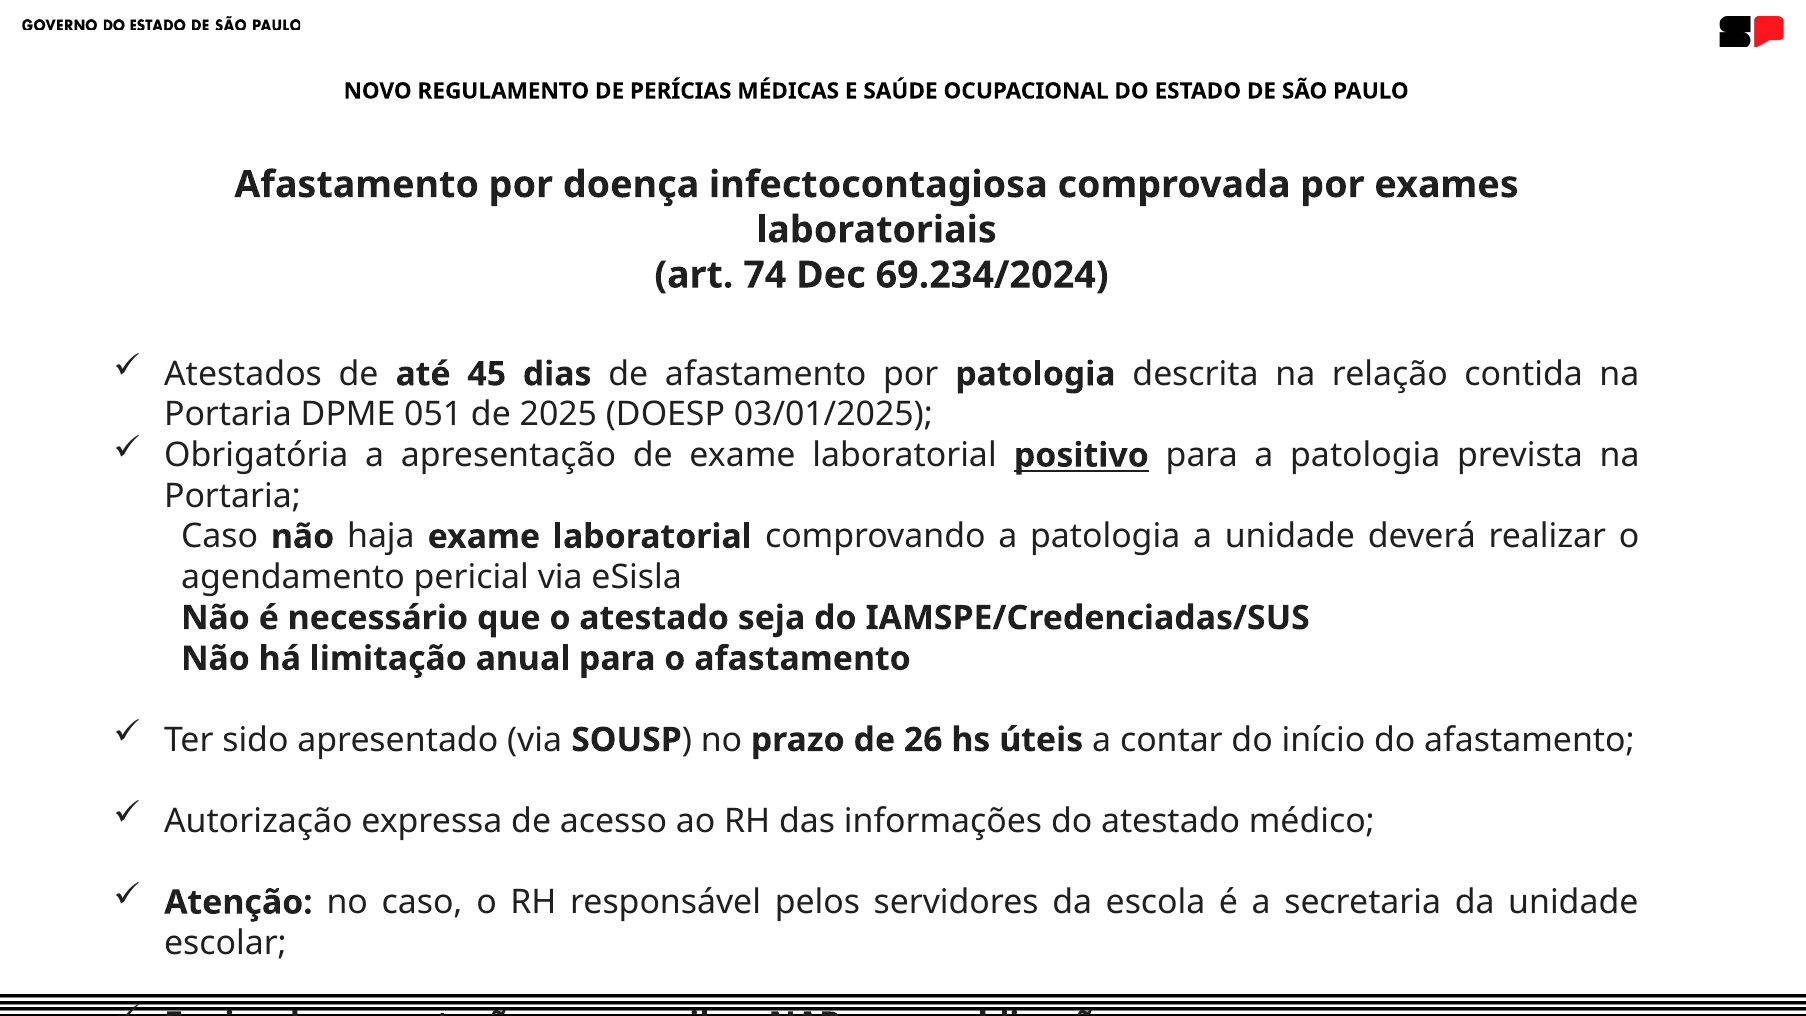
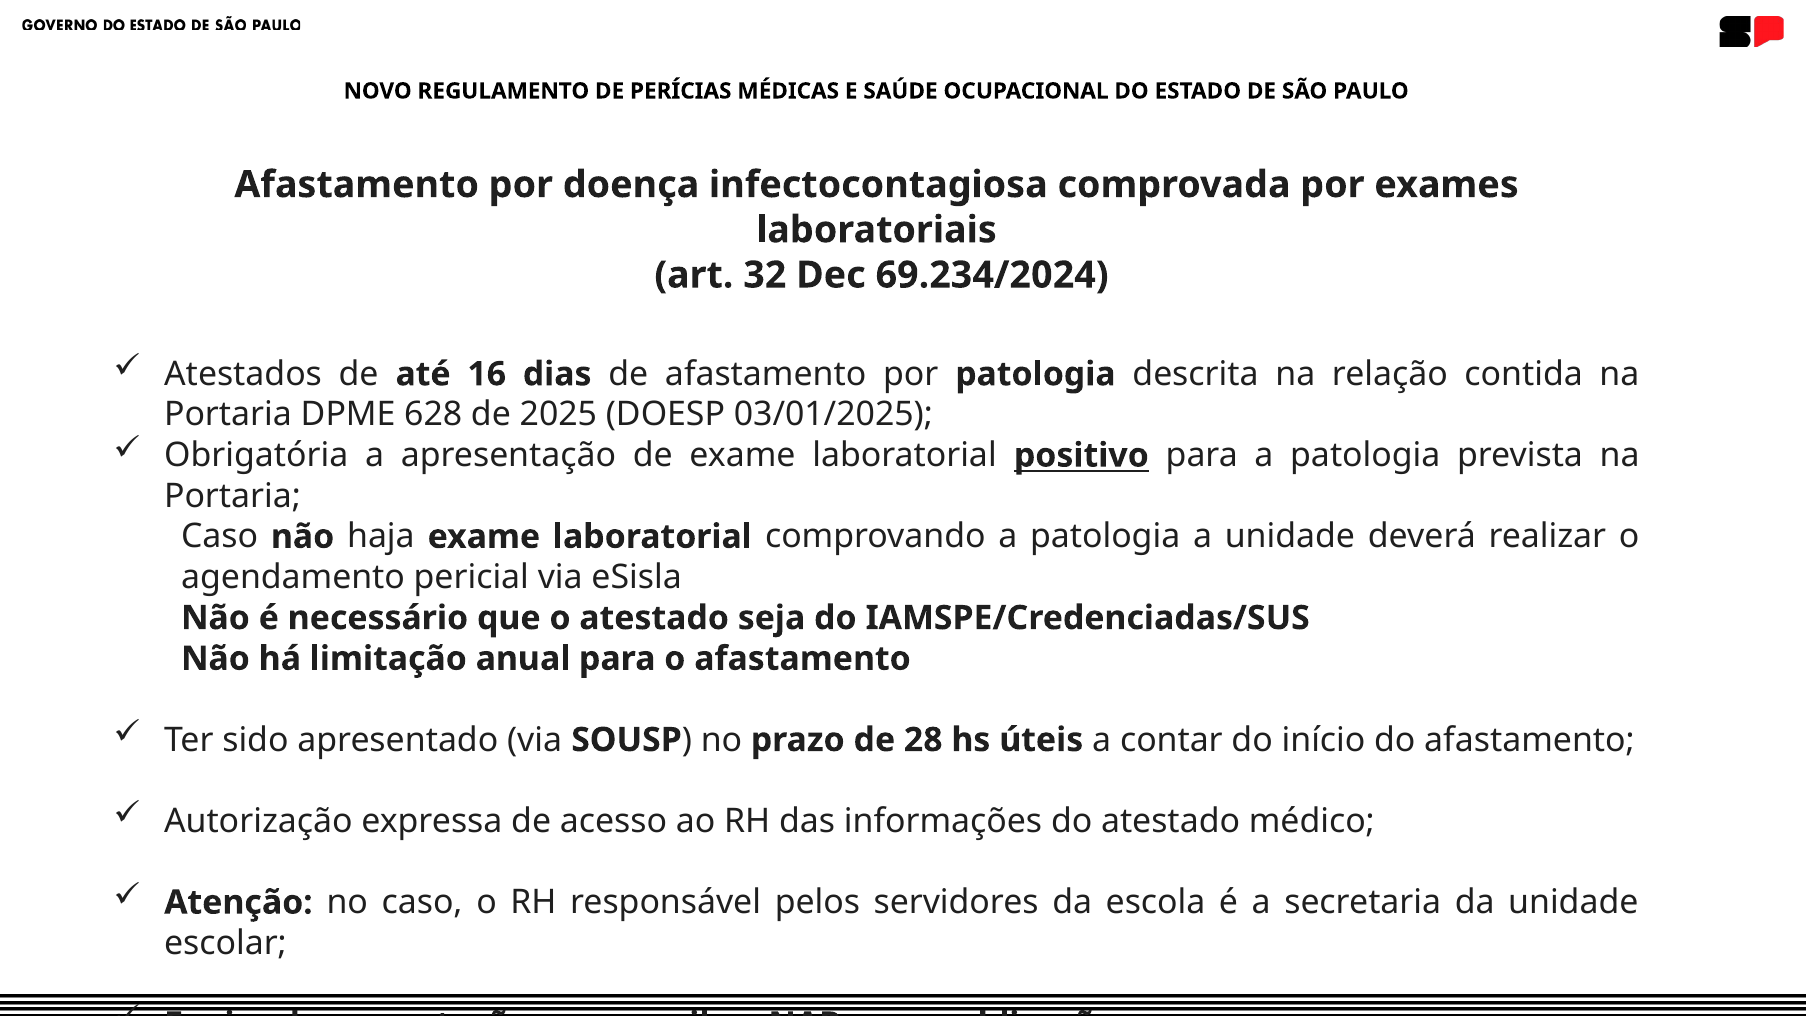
74: 74 -> 32
45: 45 -> 16
051: 051 -> 628
26: 26 -> 28
